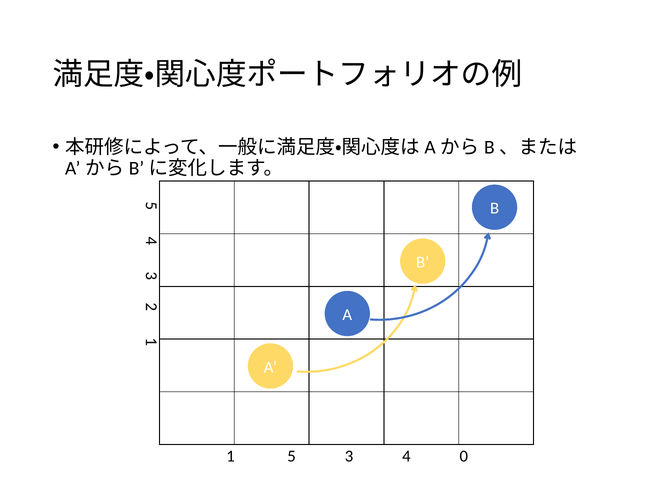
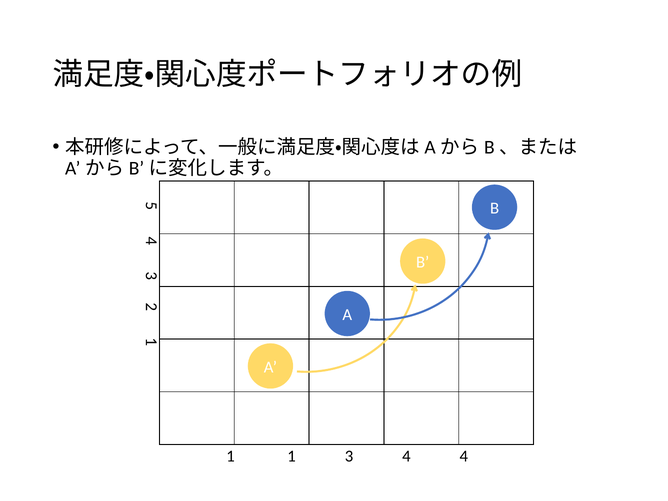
1 5: 5 -> 1
4 0: 0 -> 4
